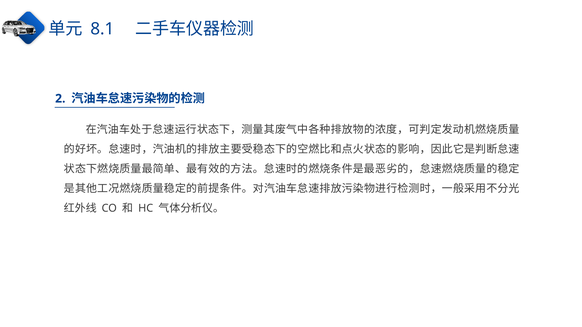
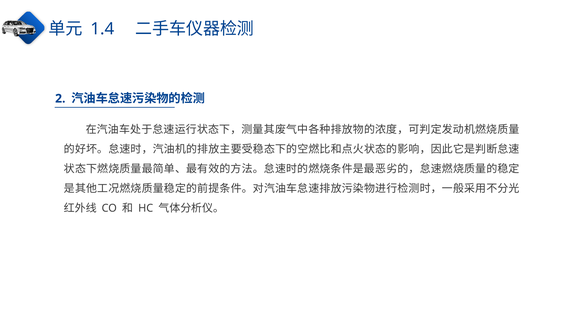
8.1: 8.1 -> 1.4
